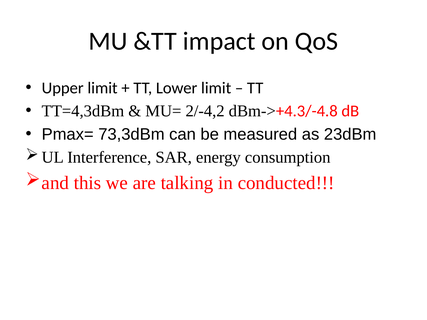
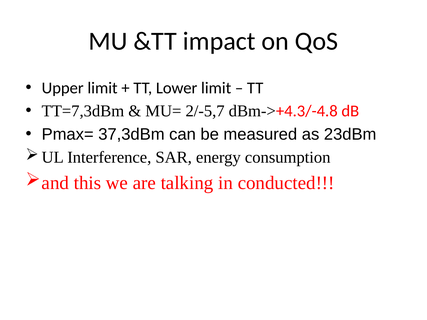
TT=4,3dBm: TT=4,3dBm -> TT=7,3dBm
2/-4,2: 2/-4,2 -> 2/-5,7
73,3dBm: 73,3dBm -> 37,3dBm
